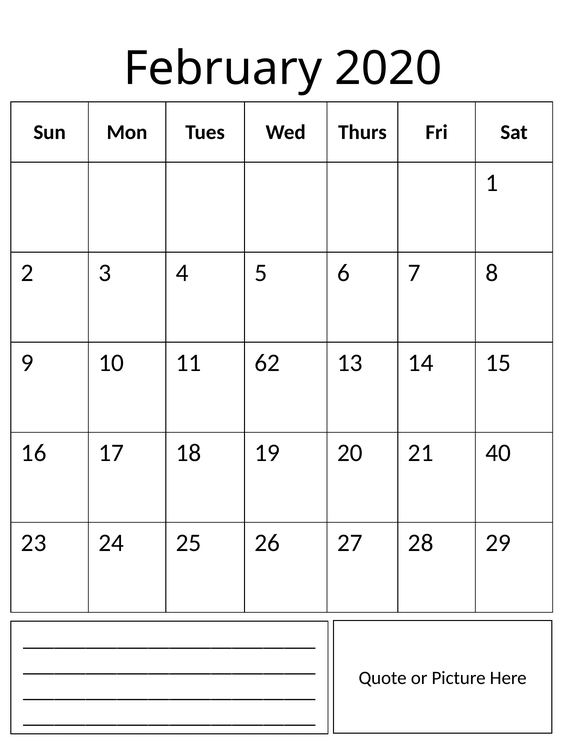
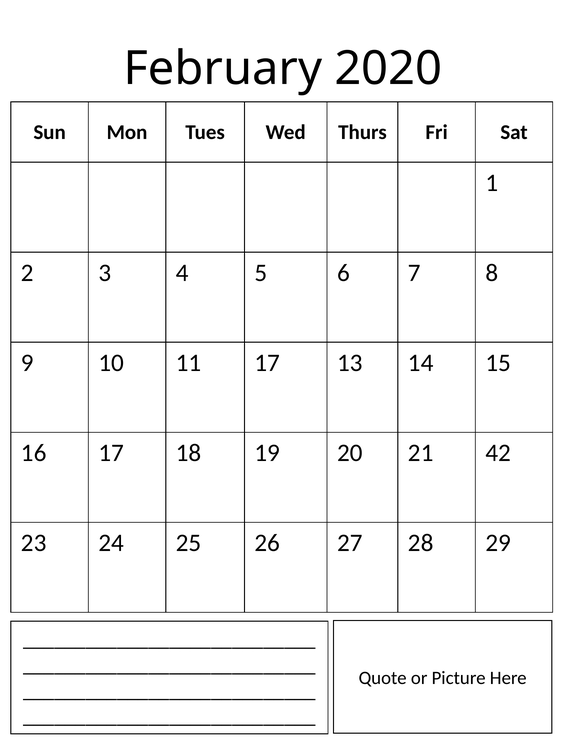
11 62: 62 -> 17
40: 40 -> 42
